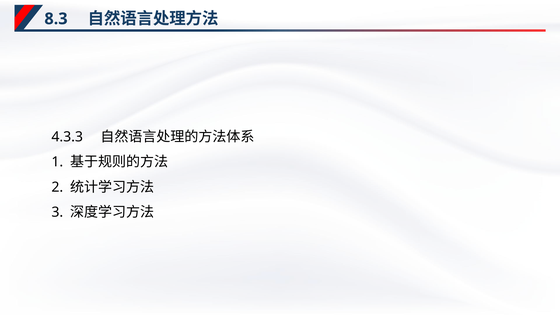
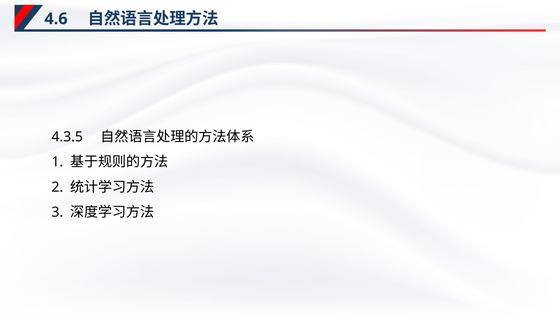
8.3: 8.3 -> 4.6
4.3.3: 4.3.3 -> 4.3.5
